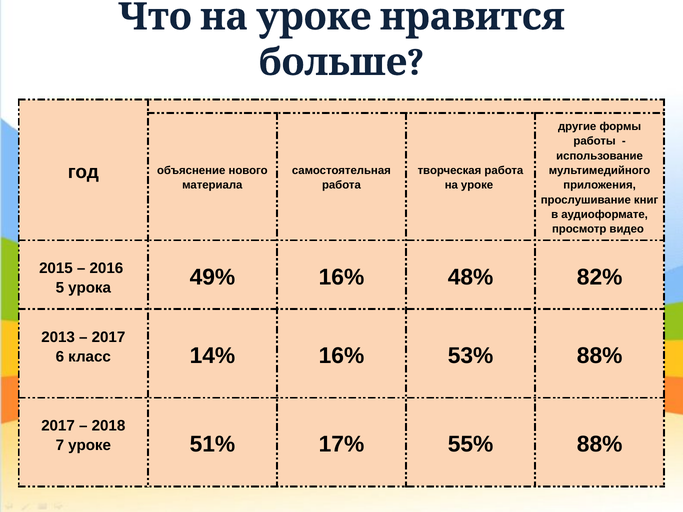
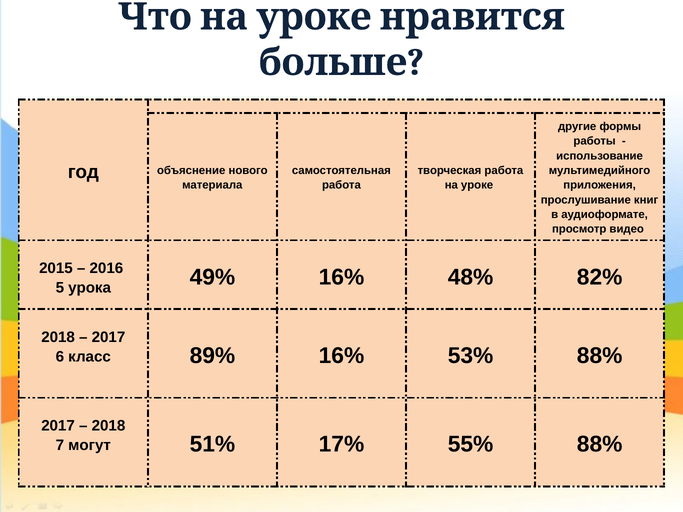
2013 at (58, 337): 2013 -> 2018
14%: 14% -> 89%
7 уроке: уроке -> могут
